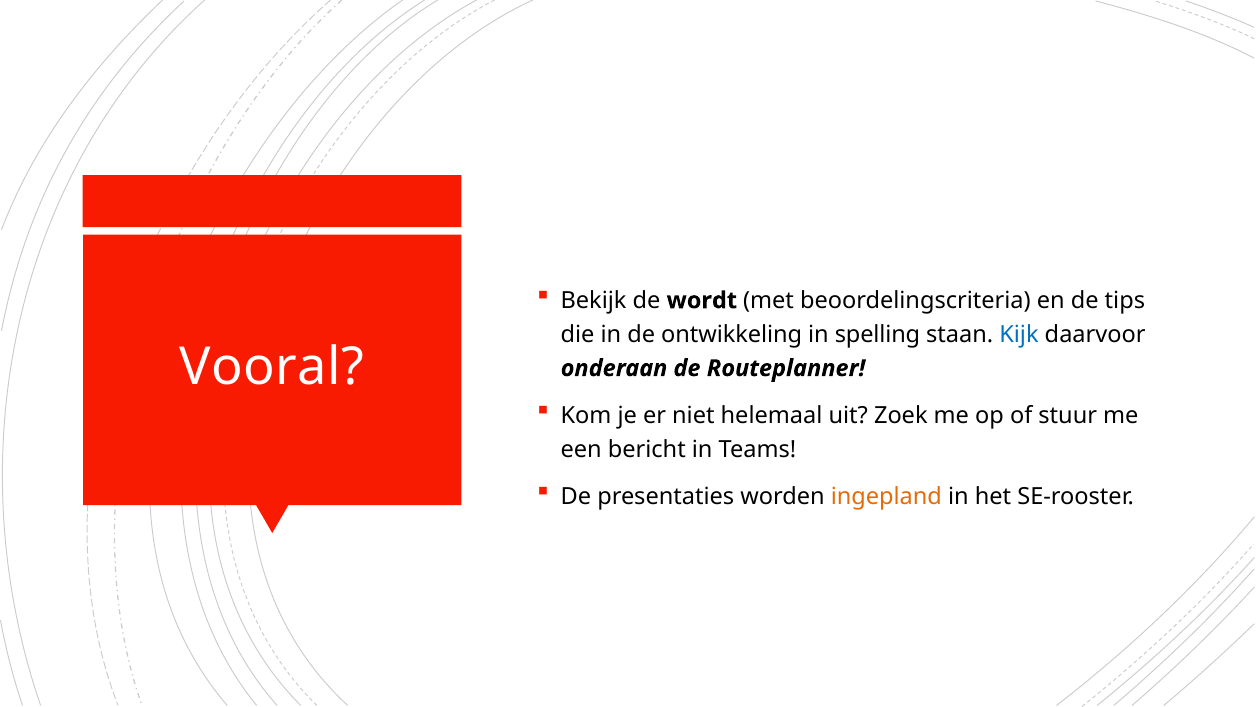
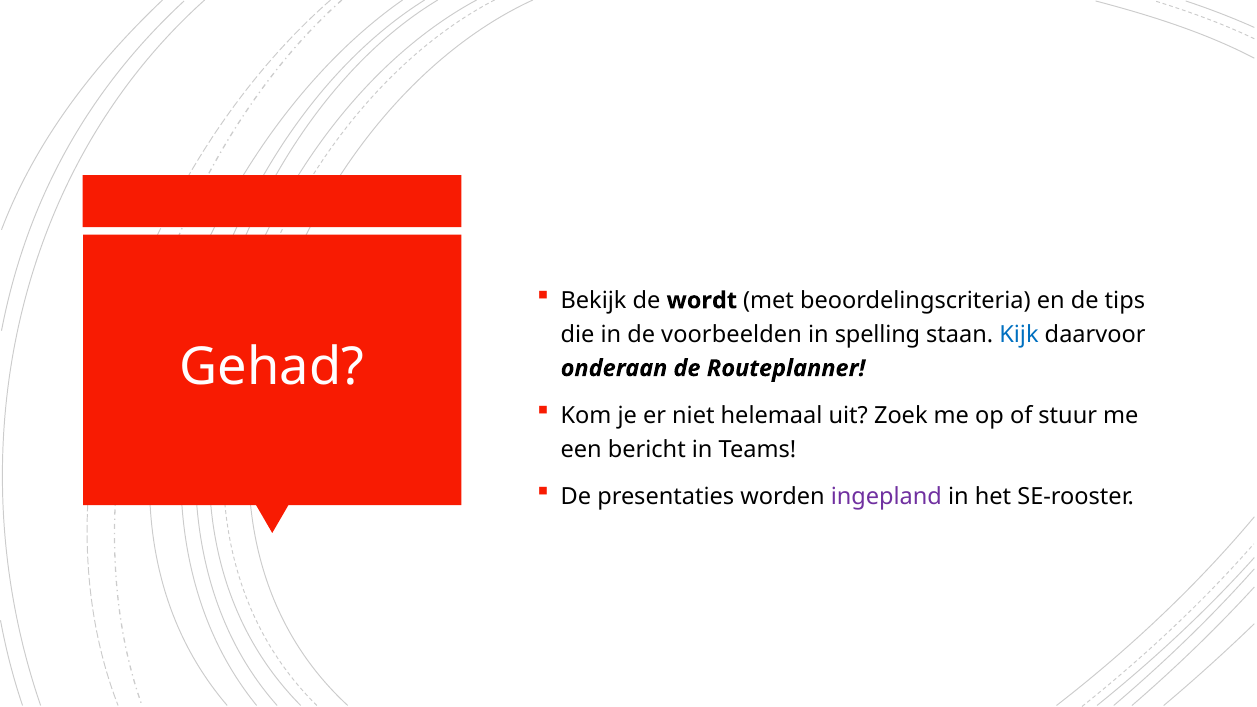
ontwikkeling: ontwikkeling -> voorbeelden
Vooral: Vooral -> Gehad
ingepland colour: orange -> purple
